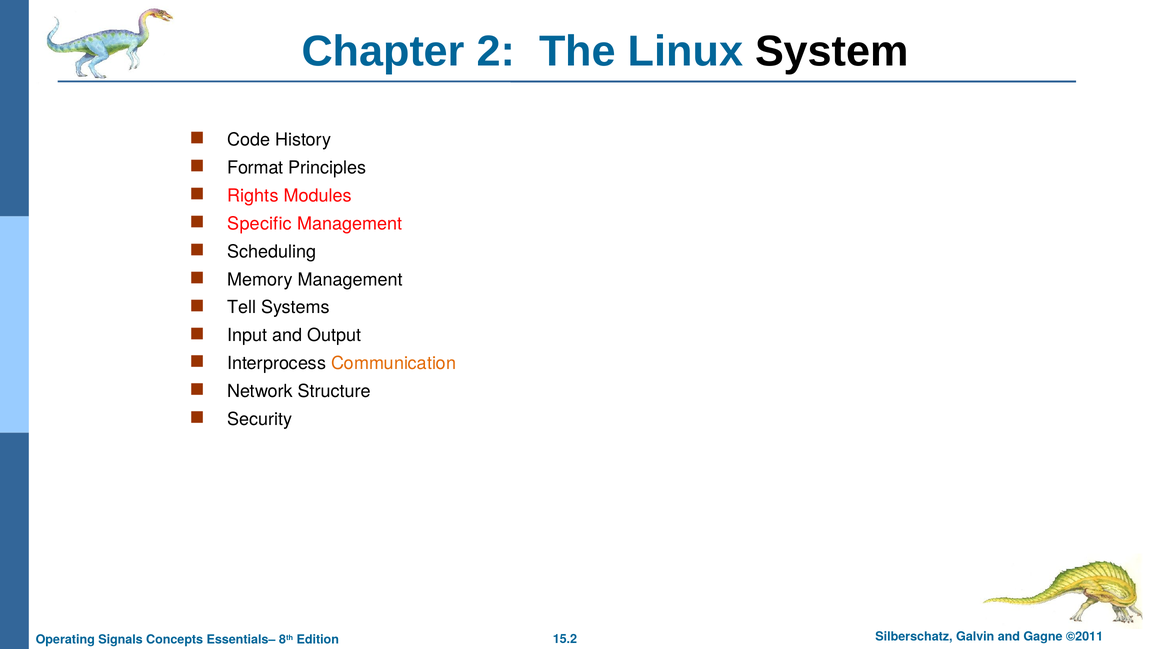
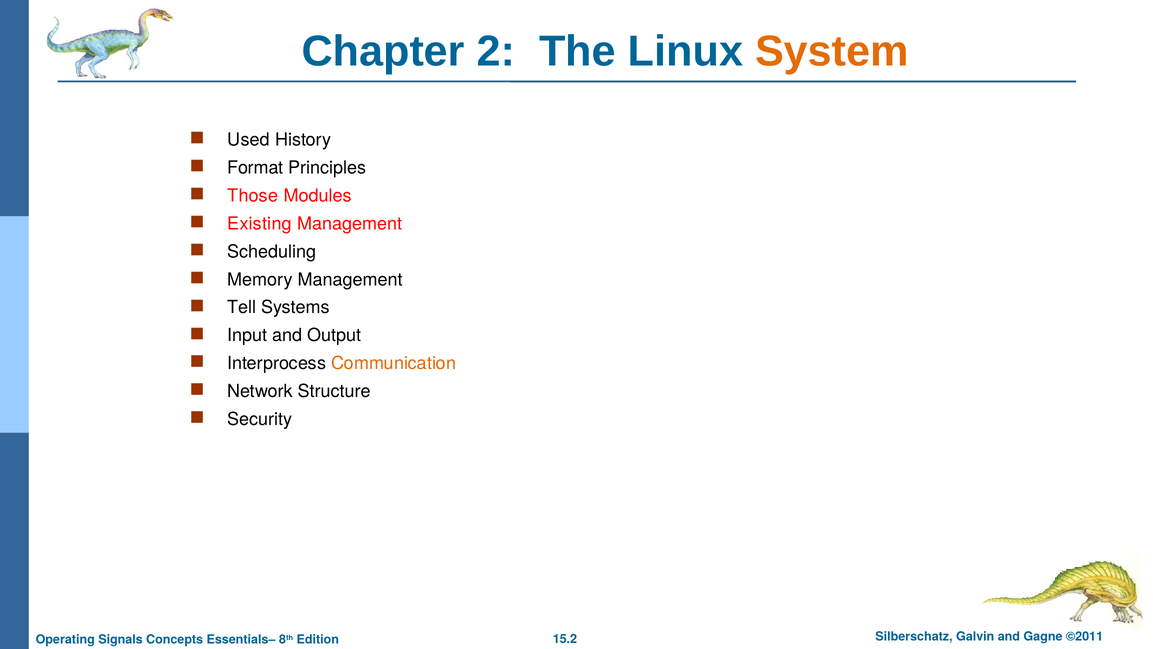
System colour: black -> orange
Code: Code -> Used
Rights: Rights -> Those
Specific: Specific -> Existing
